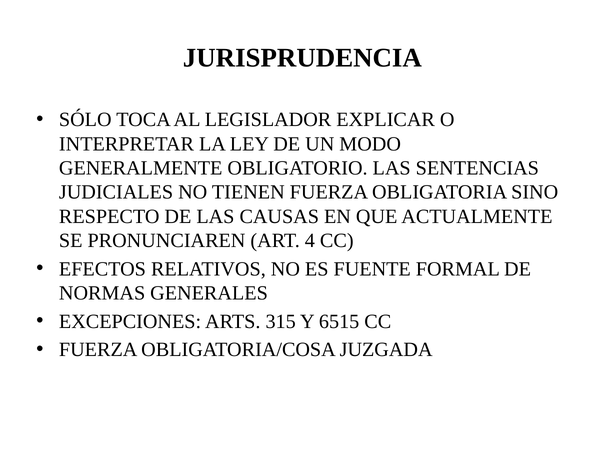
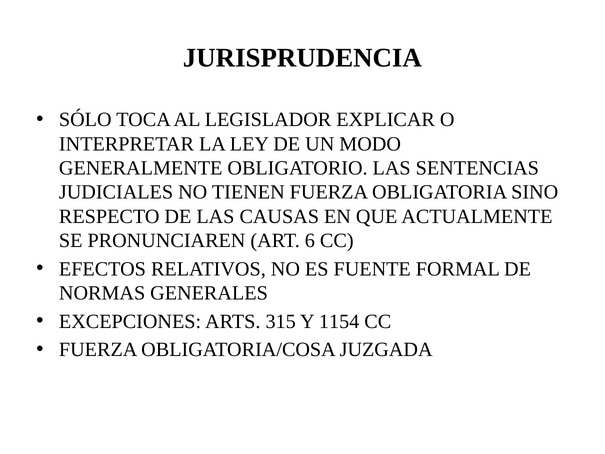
4: 4 -> 6
6515: 6515 -> 1154
